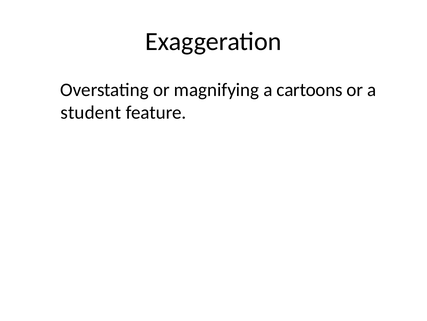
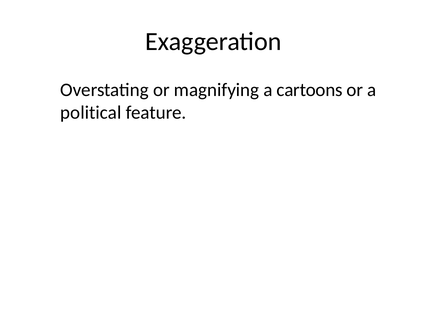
student: student -> political
